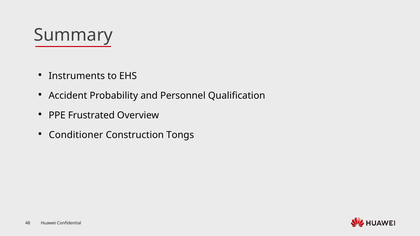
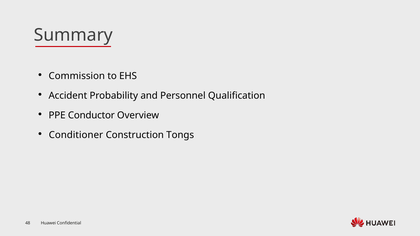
Instruments: Instruments -> Commission
Frustrated: Frustrated -> Conductor
